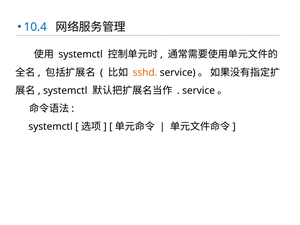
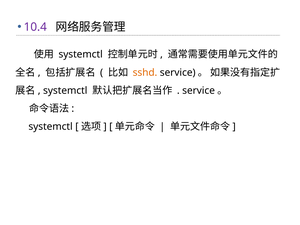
10.4 colour: blue -> purple
